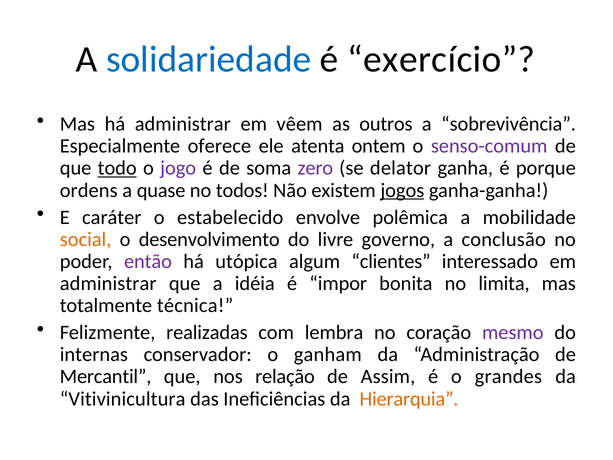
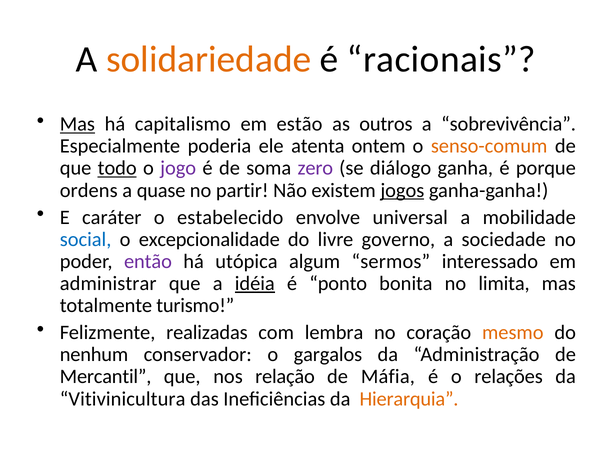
solidariedade colour: blue -> orange
exercício: exercício -> racionais
Mas at (77, 124) underline: none -> present
há administrar: administrar -> capitalismo
vêem: vêem -> estão
oferece: oferece -> poderia
senso-comum colour: purple -> orange
delator: delator -> diálogo
todos: todos -> partir
polêmica: polêmica -> universal
social colour: orange -> blue
desenvolvimento: desenvolvimento -> excepcionalidade
conclusão: conclusão -> sociedade
clientes: clientes -> sermos
idéia underline: none -> present
impor: impor -> ponto
técnica: técnica -> turismo
mesmo colour: purple -> orange
internas: internas -> nenhum
ganham: ganham -> gargalos
Assim: Assim -> Máfia
grandes: grandes -> relações
